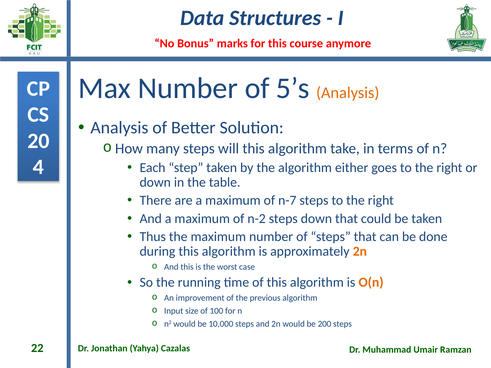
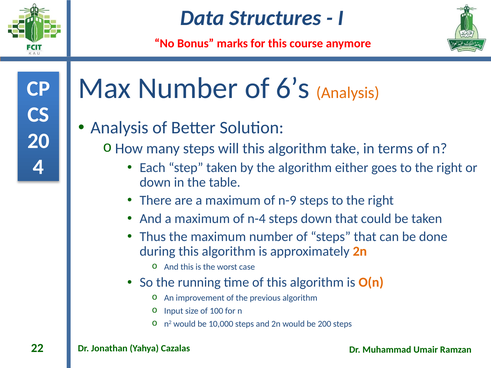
5’s: 5’s -> 6’s
n-7: n-7 -> n-9
n-2: n-2 -> n-4
